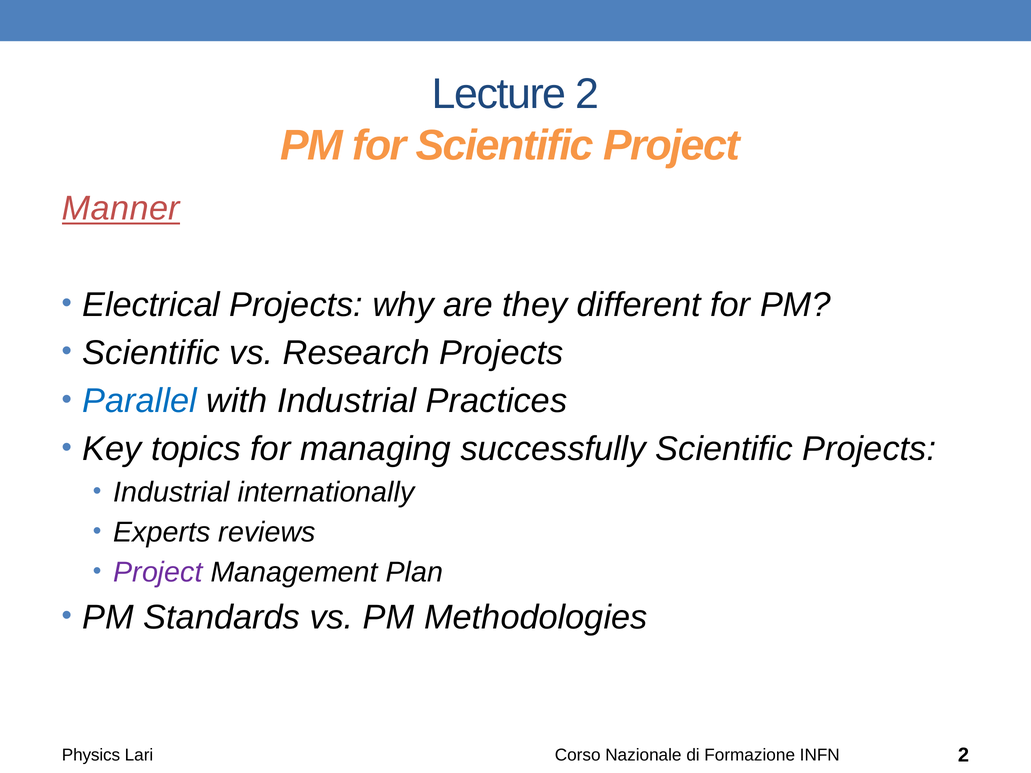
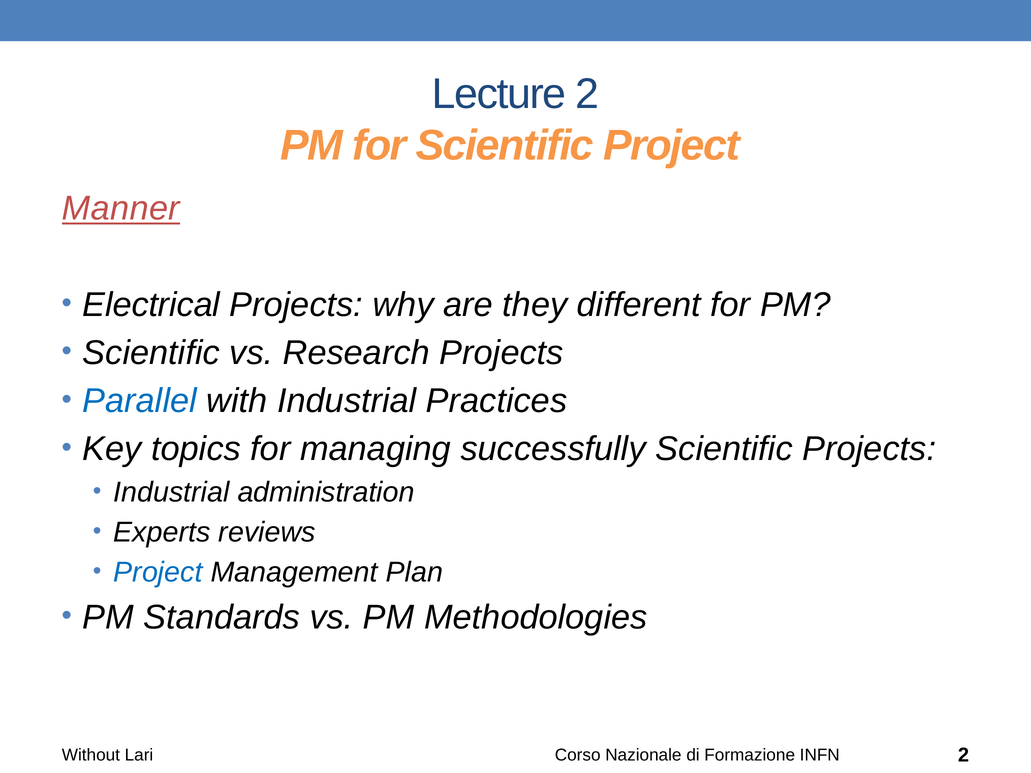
internationally: internationally -> administration
Project at (158, 572) colour: purple -> blue
Physics: Physics -> Without
